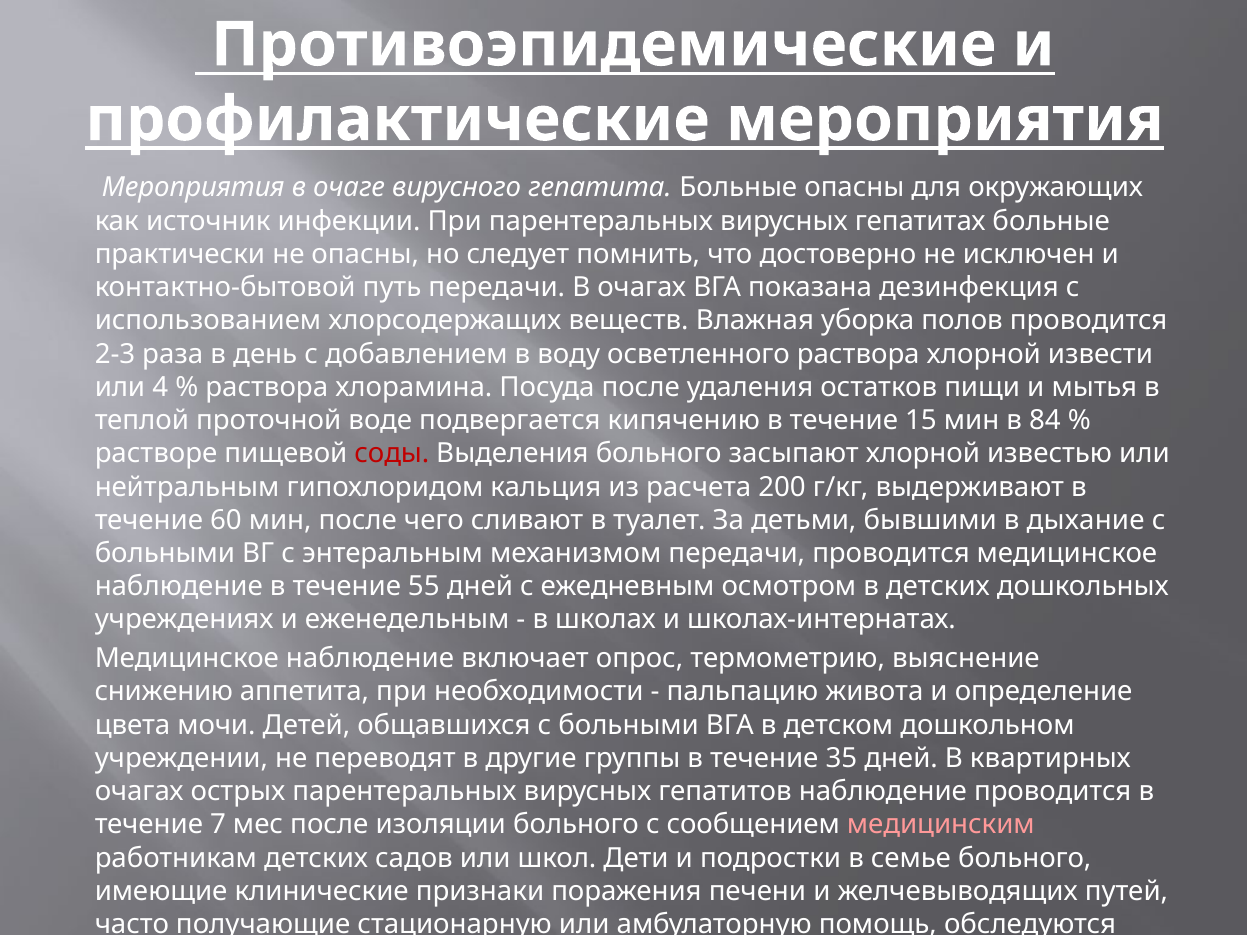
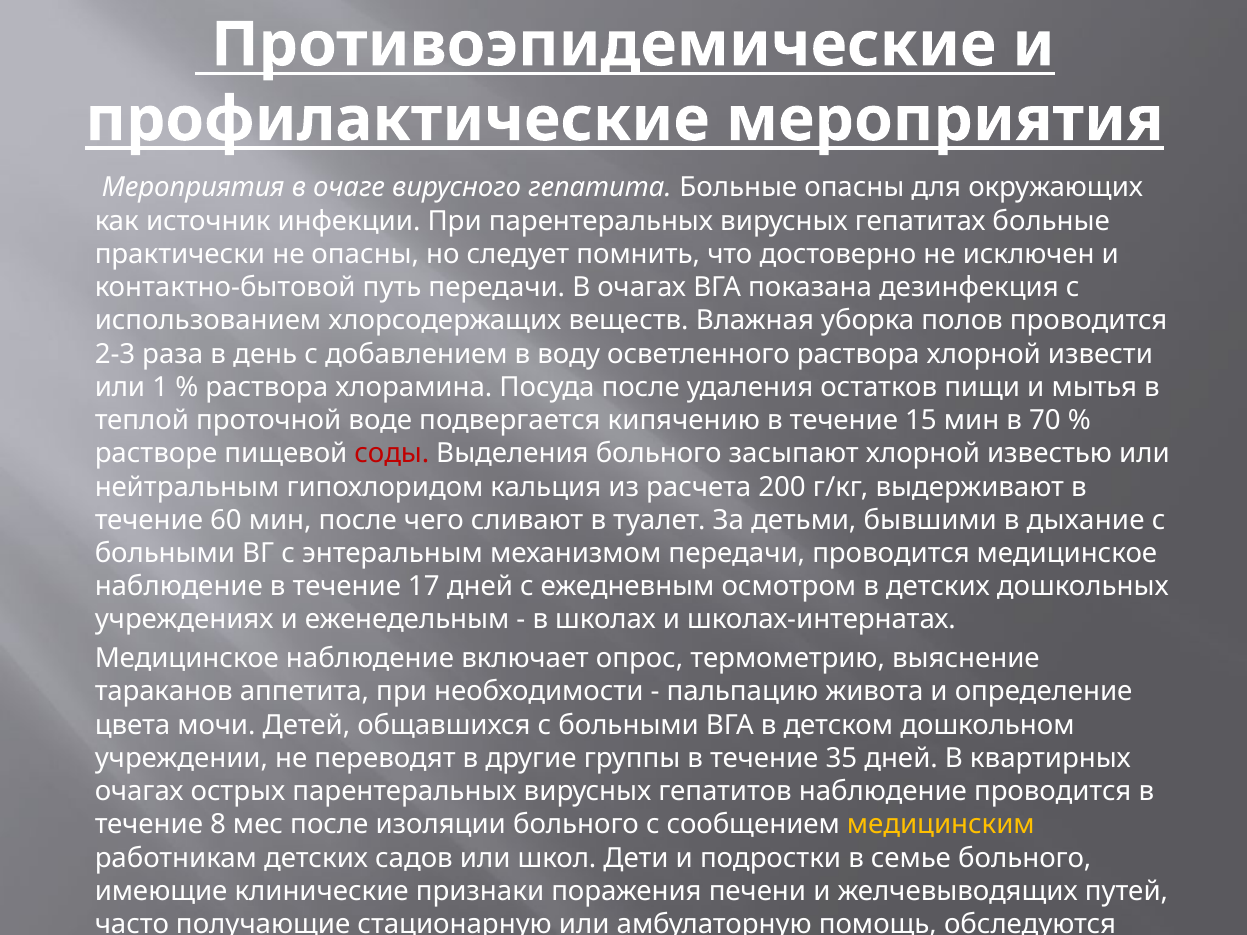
4: 4 -> 1
84: 84 -> 70
55: 55 -> 17
снижению: снижению -> тараканов
7: 7 -> 8
медицинским colour: pink -> yellow
